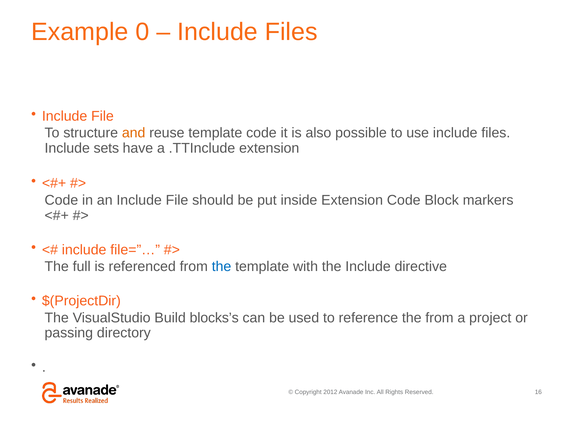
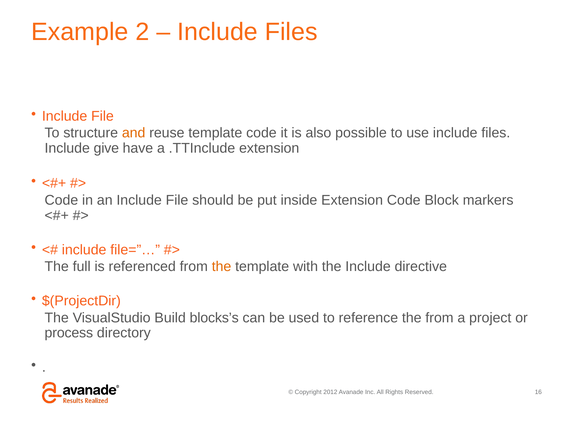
0: 0 -> 2
sets: sets -> give
the at (222, 266) colour: blue -> orange
passing: passing -> process
